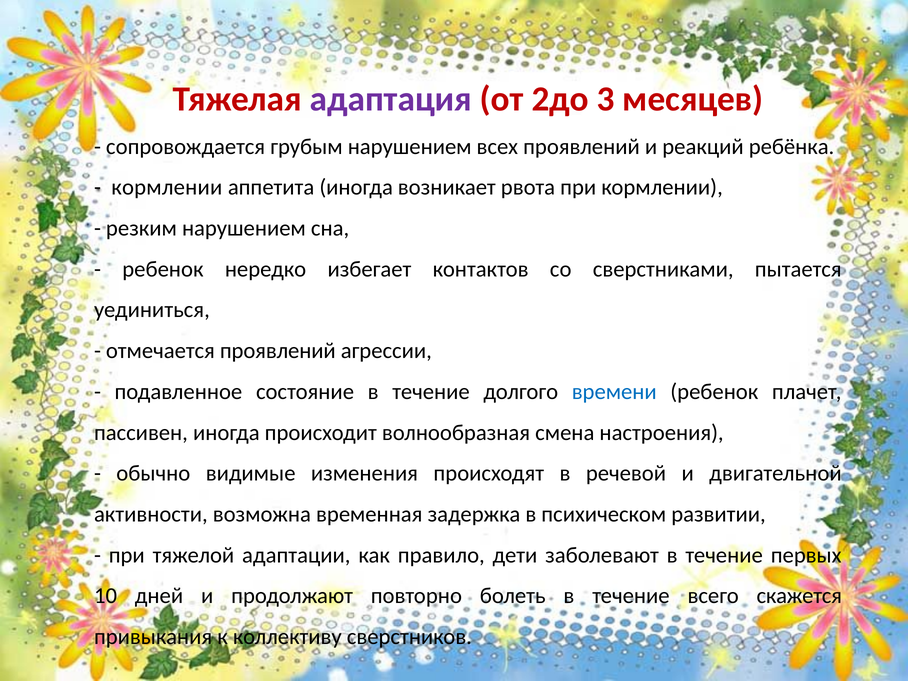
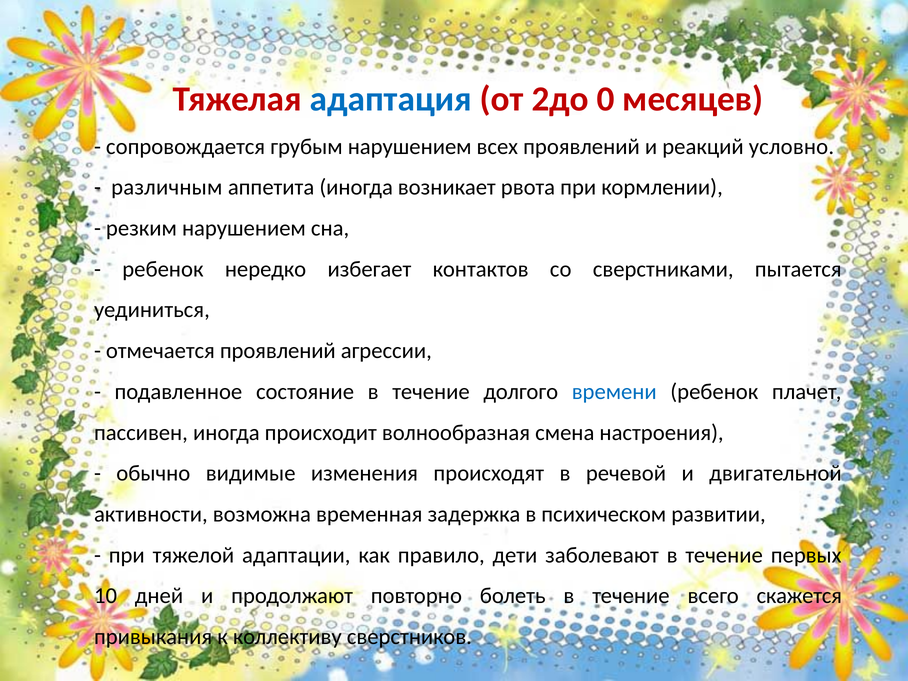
адаптация colour: purple -> blue
3: 3 -> 0
ребёнка: ребёнка -> условно
кормлении at (167, 187): кормлении -> различным
